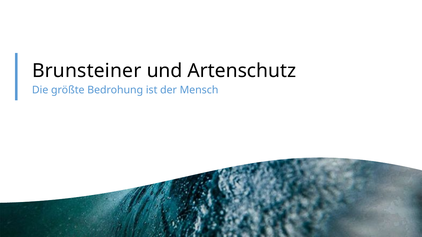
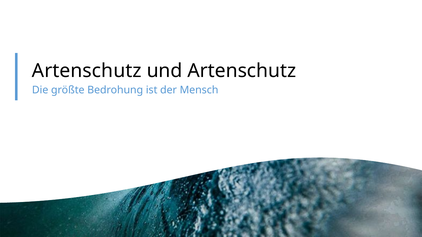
Brunsteiner at (87, 71): Brunsteiner -> Artenschutz
